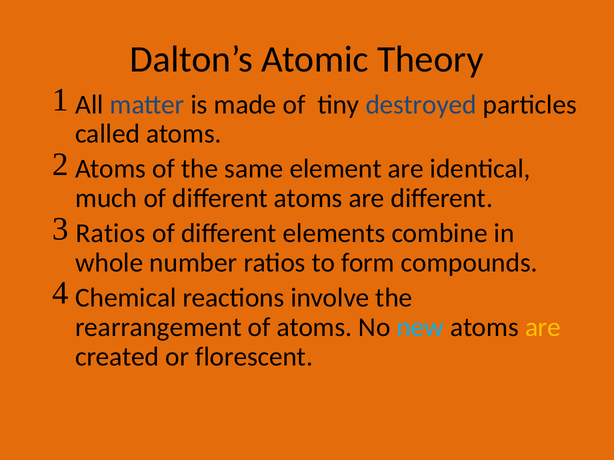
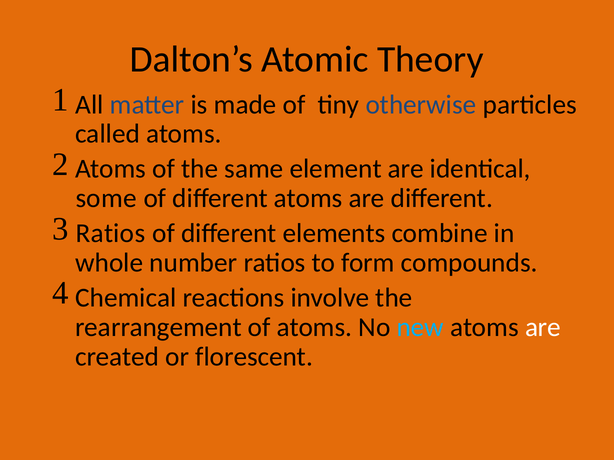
destroyed: destroyed -> otherwise
much: much -> some
are at (543, 327) colour: yellow -> white
